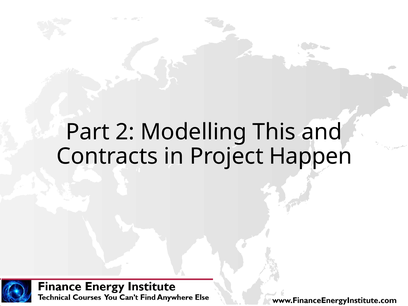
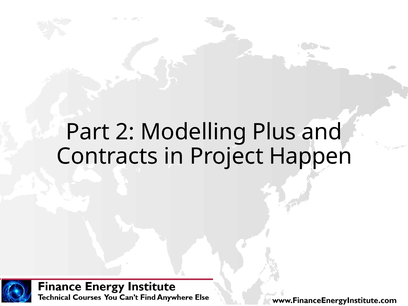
This: This -> Plus
